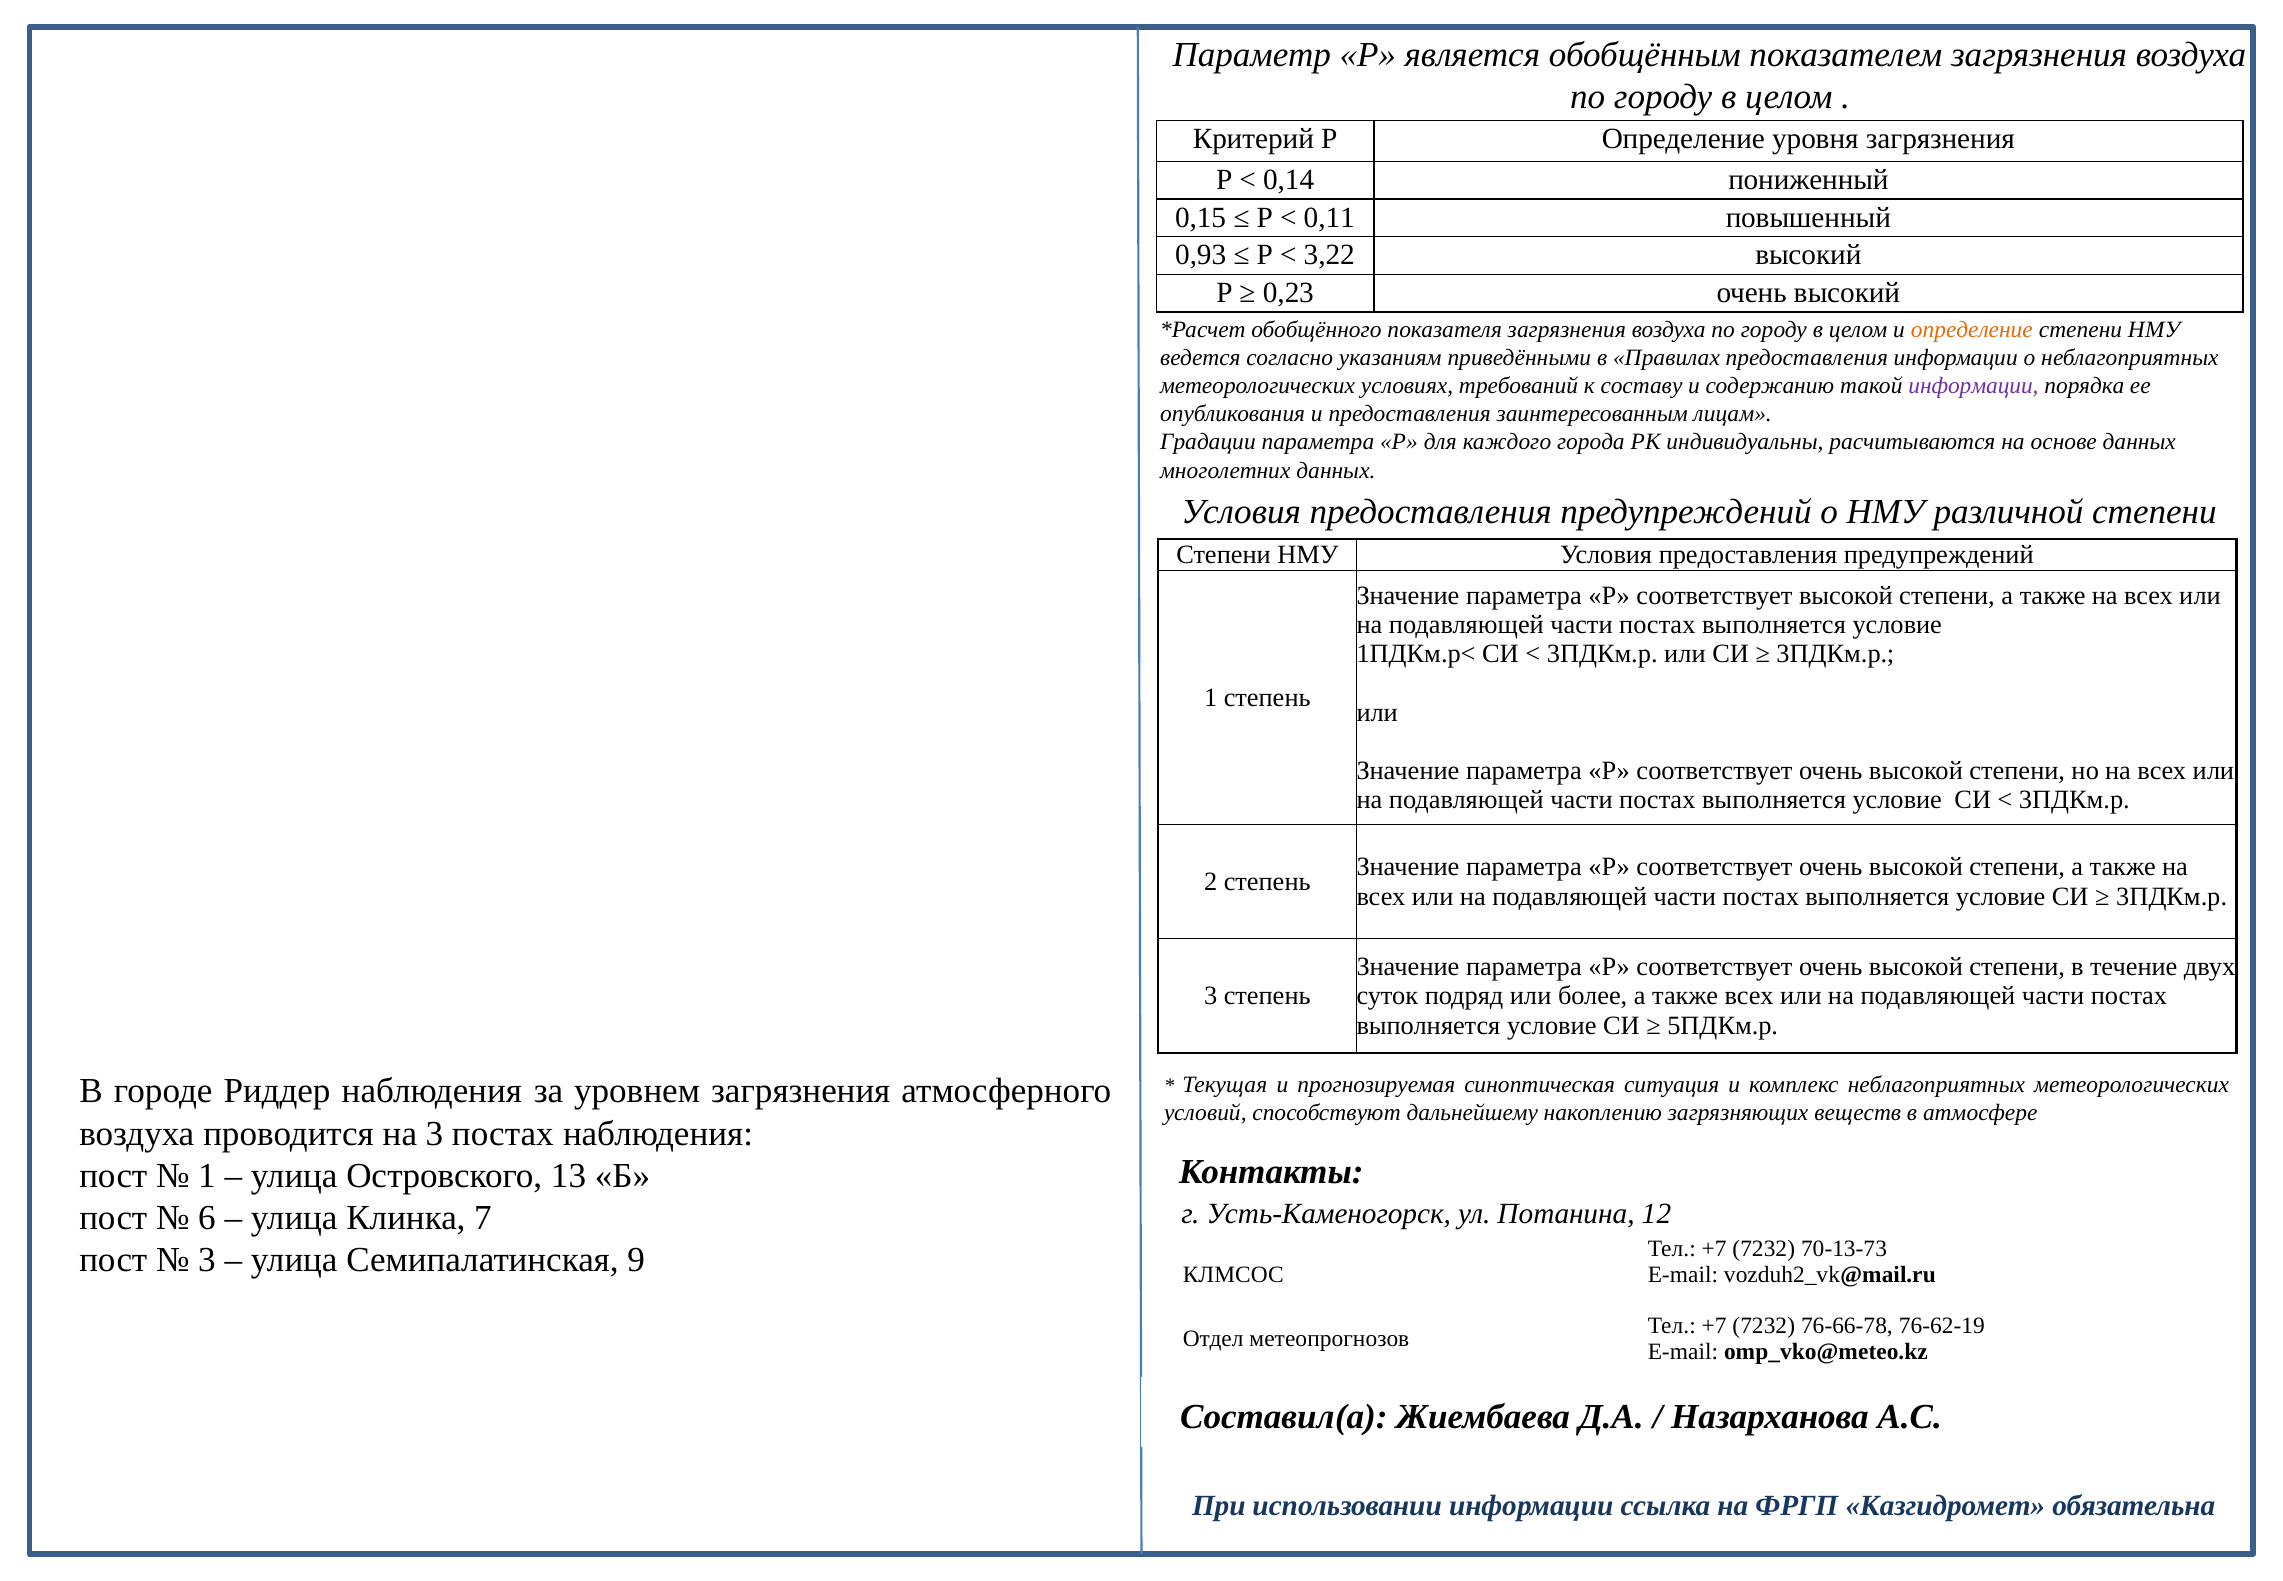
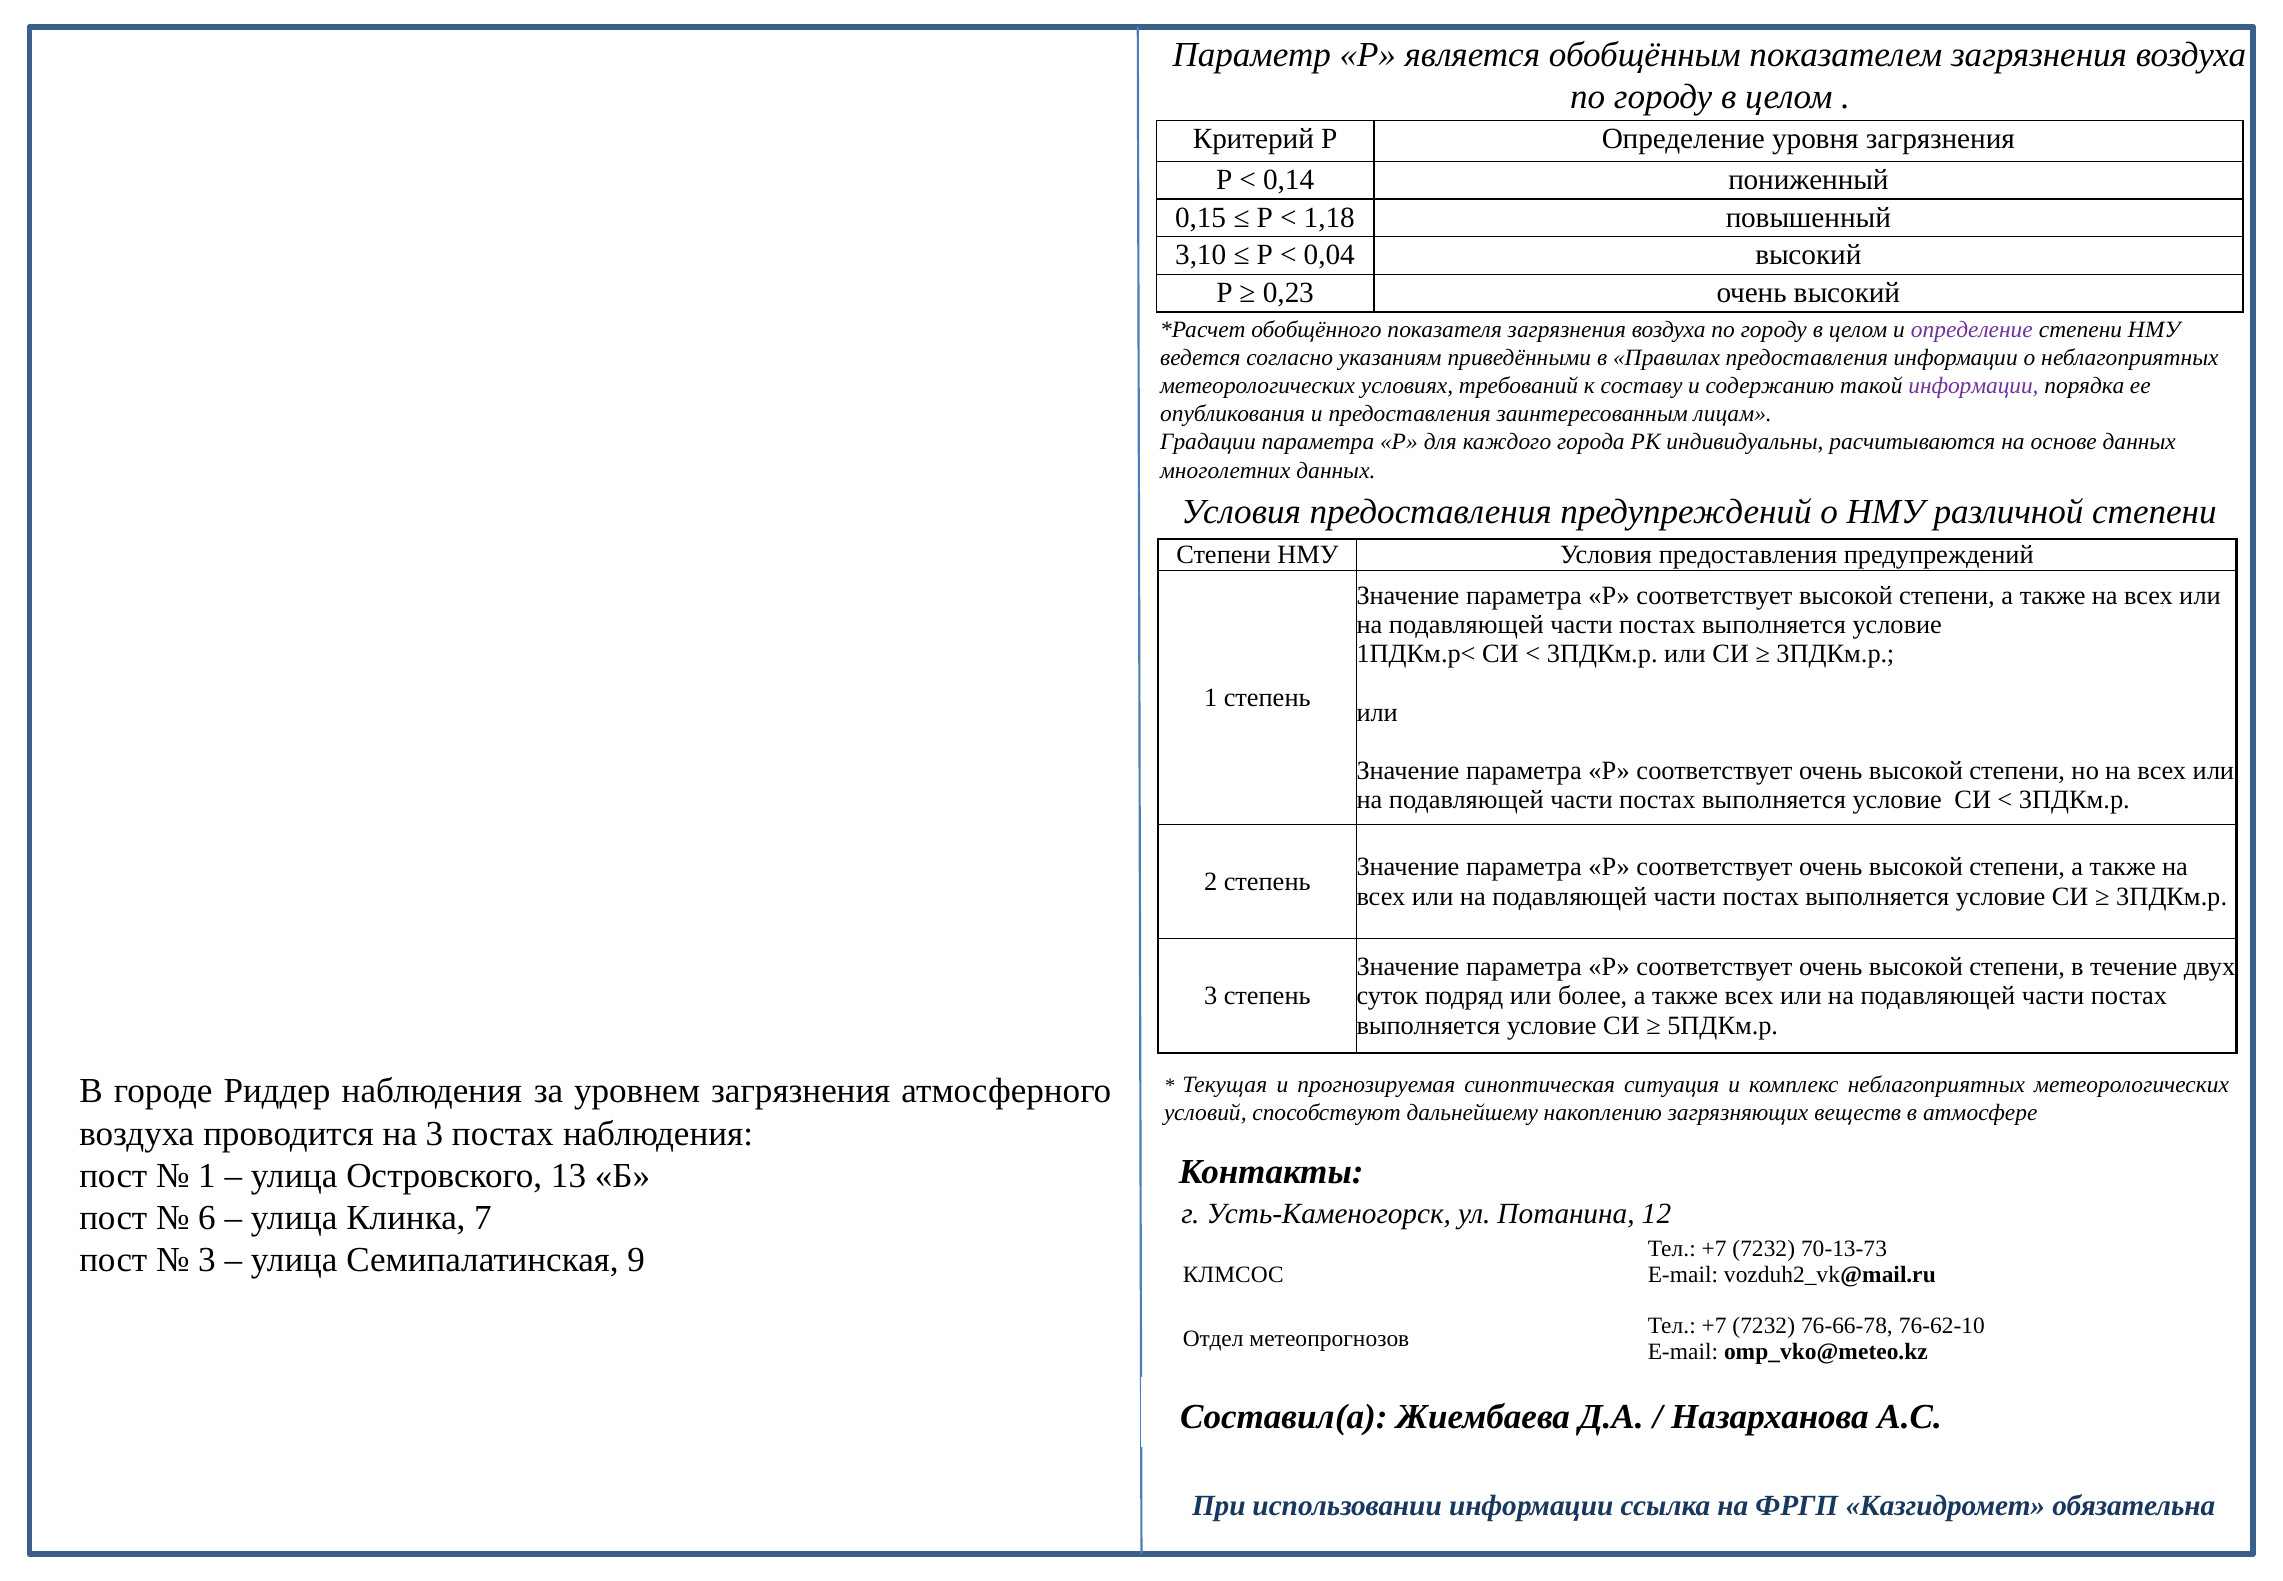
0,11: 0,11 -> 1,18
0,93: 0,93 -> 3,10
3,22: 3,22 -> 0,04
определение at (1972, 330) colour: orange -> purple
76-62-19: 76-62-19 -> 76-62-10
